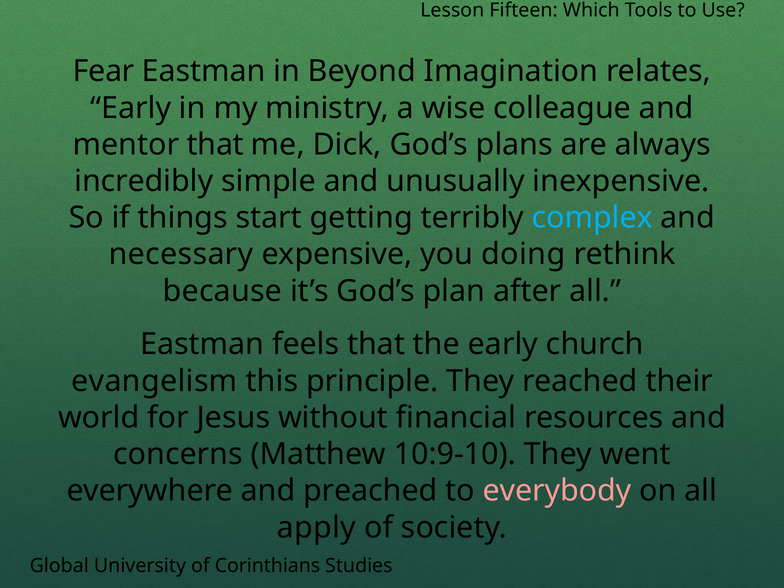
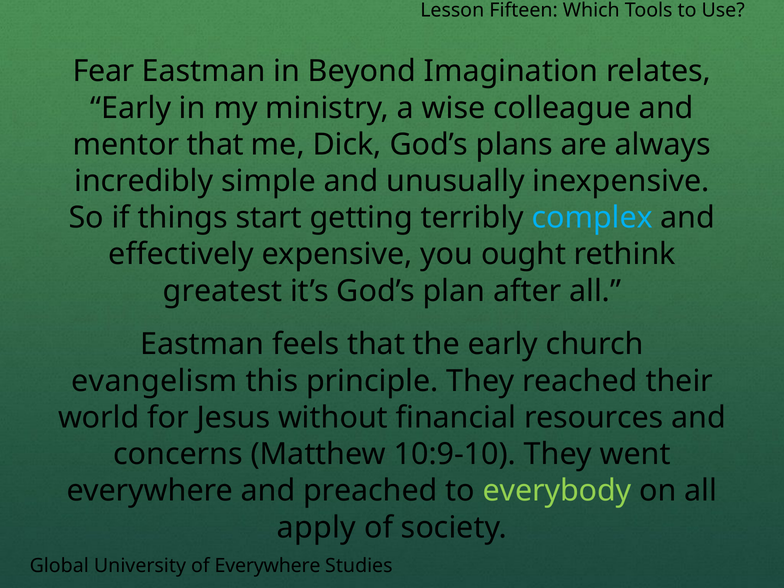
necessary: necessary -> effectively
doing: doing -> ought
because: because -> greatest
everybody colour: pink -> light green
of Corinthians: Corinthians -> Everywhere
